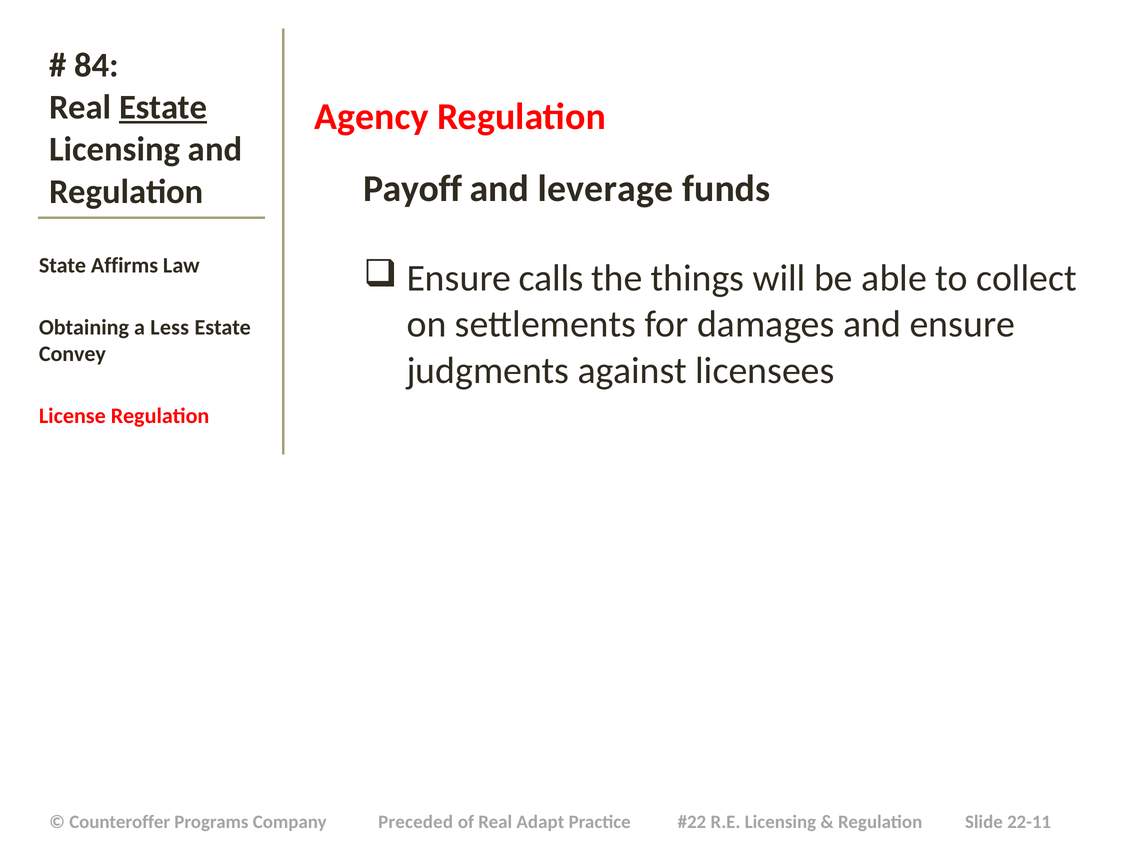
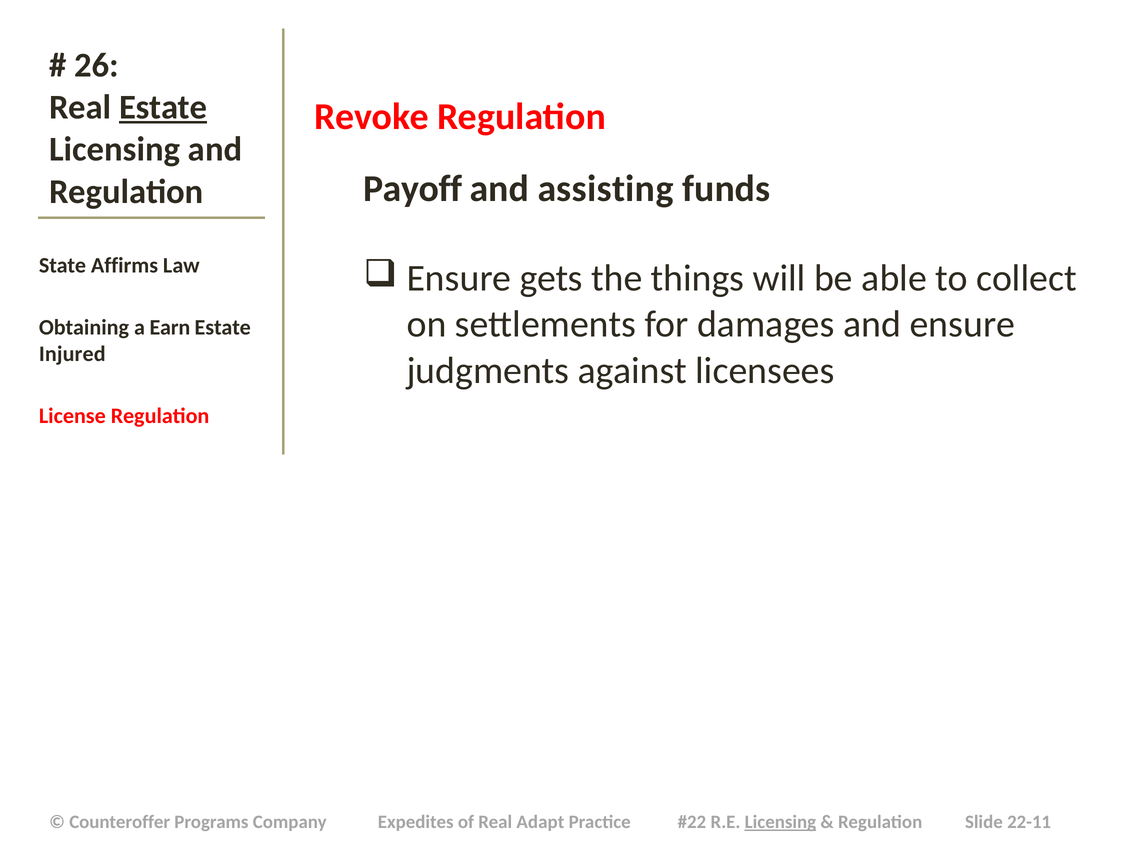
84: 84 -> 26
Agency: Agency -> Revoke
leverage: leverage -> assisting
calls: calls -> gets
Less: Less -> Earn
Convey: Convey -> Injured
Preceded: Preceded -> Expedites
Licensing at (780, 822) underline: none -> present
